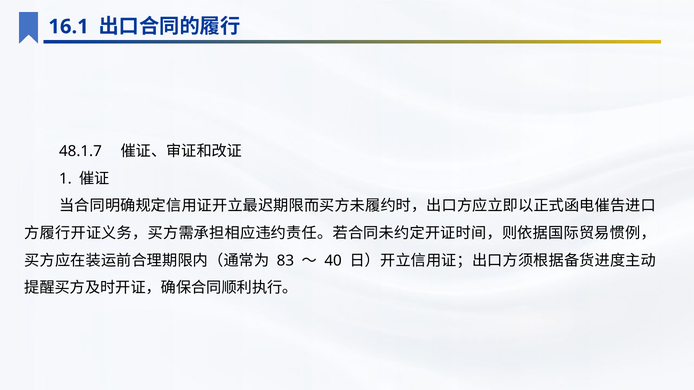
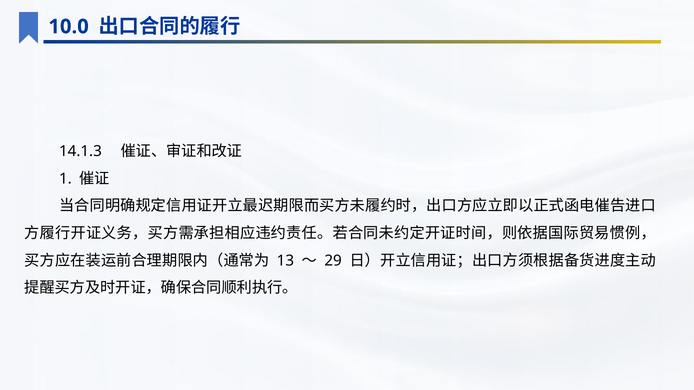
16.1: 16.1 -> 10.0
48.1.7: 48.1.7 -> 14.1.3
83: 83 -> 13
40: 40 -> 29
